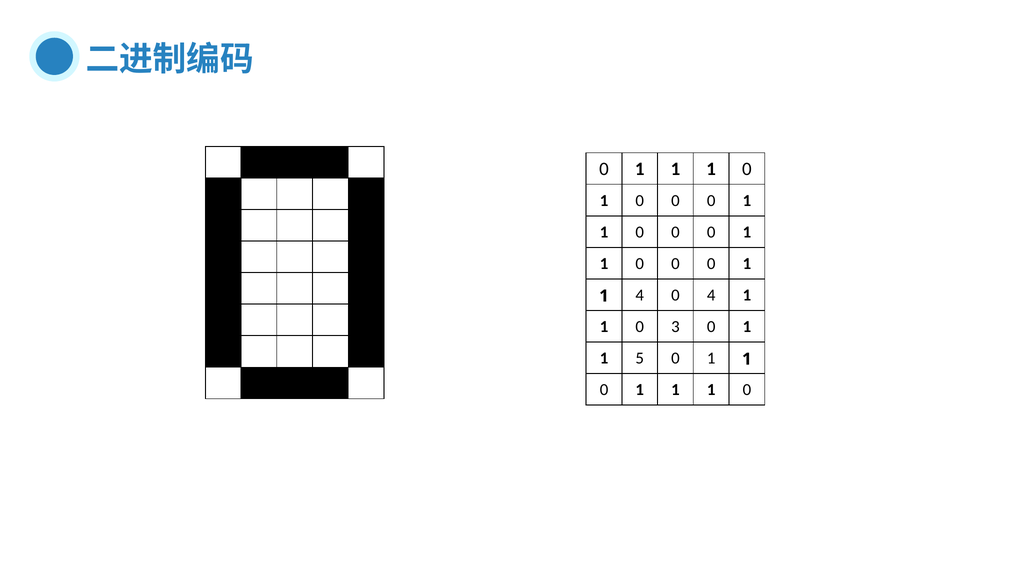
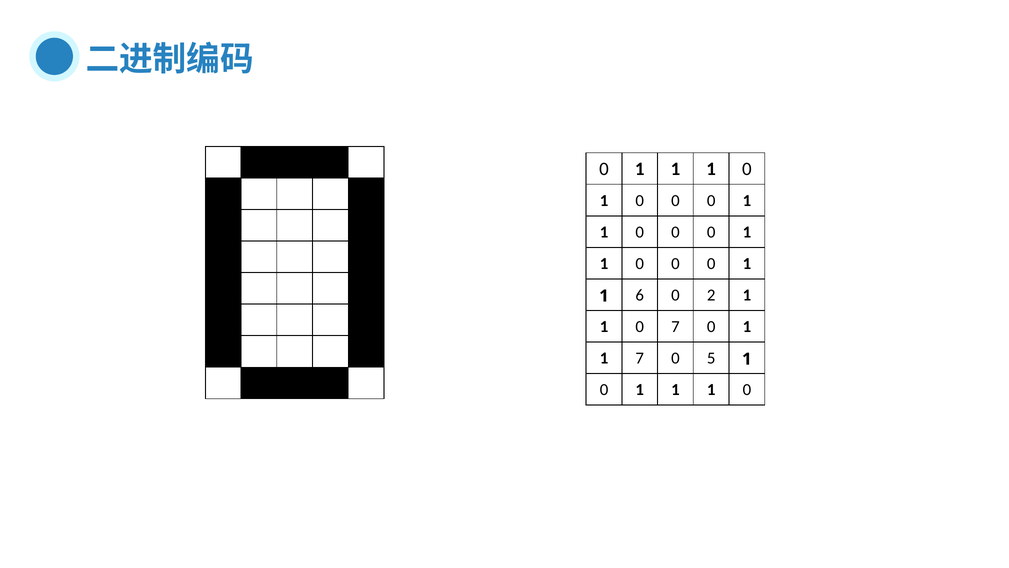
1 4: 4 -> 6
0 4: 4 -> 2
0 3: 3 -> 7
1 5: 5 -> 7
1 at (711, 358): 1 -> 5
